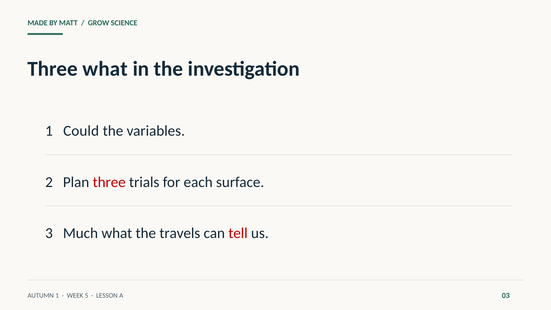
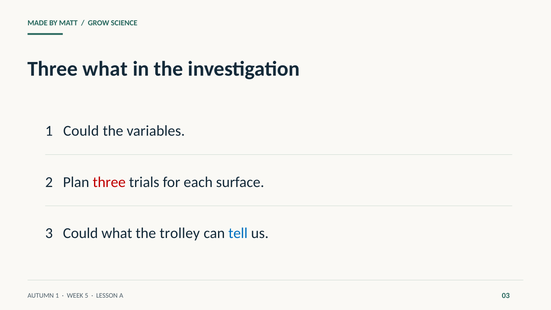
3 Much: Much -> Could
travels: travels -> trolley
tell colour: red -> blue
